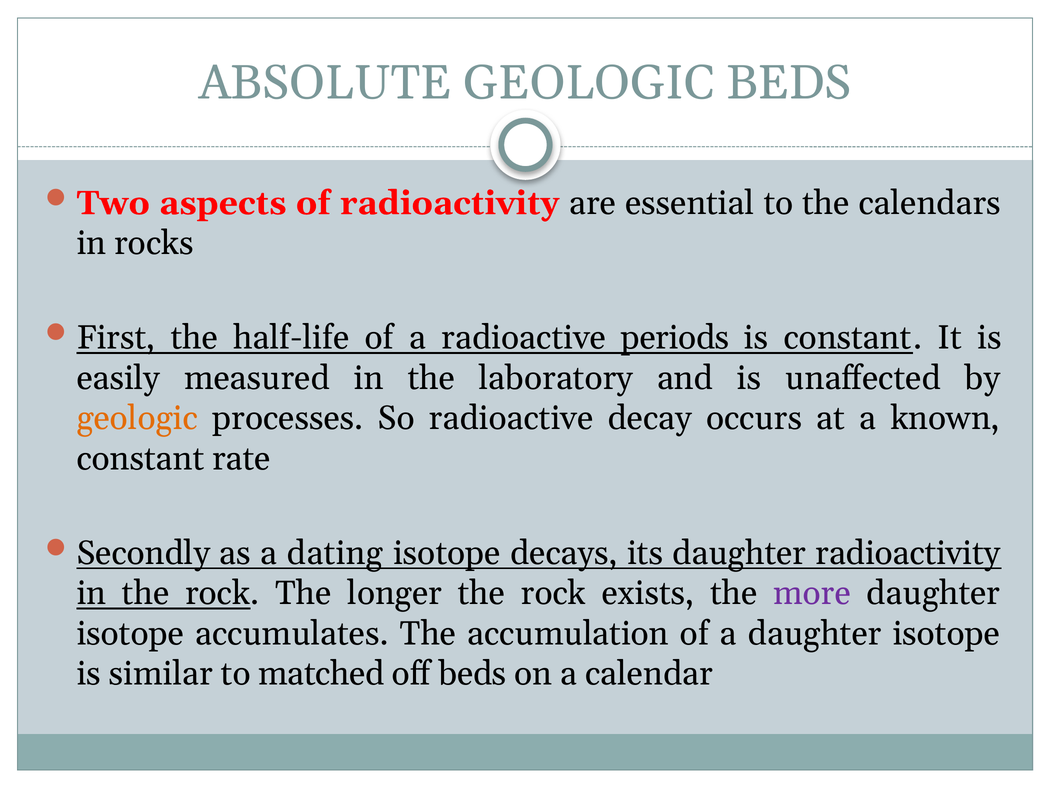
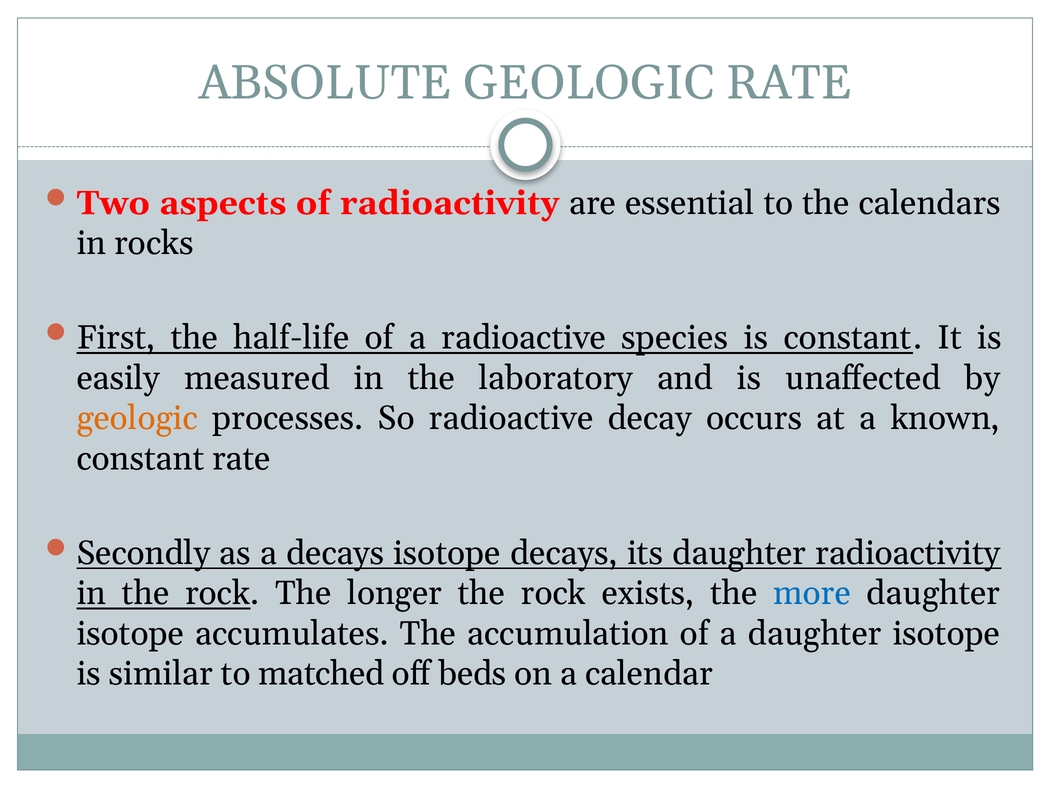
GEOLOGIC BEDS: BEDS -> RATE
periods: periods -> species
a dating: dating -> decays
more colour: purple -> blue
